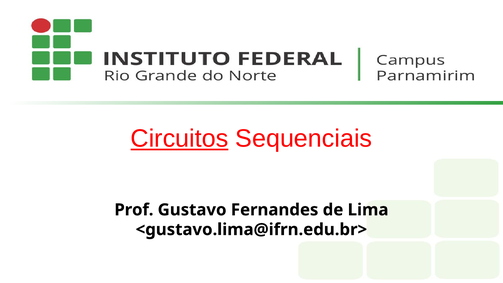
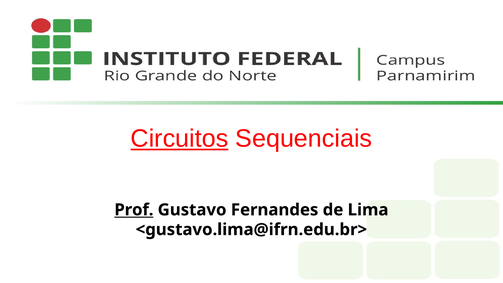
Prof underline: none -> present
